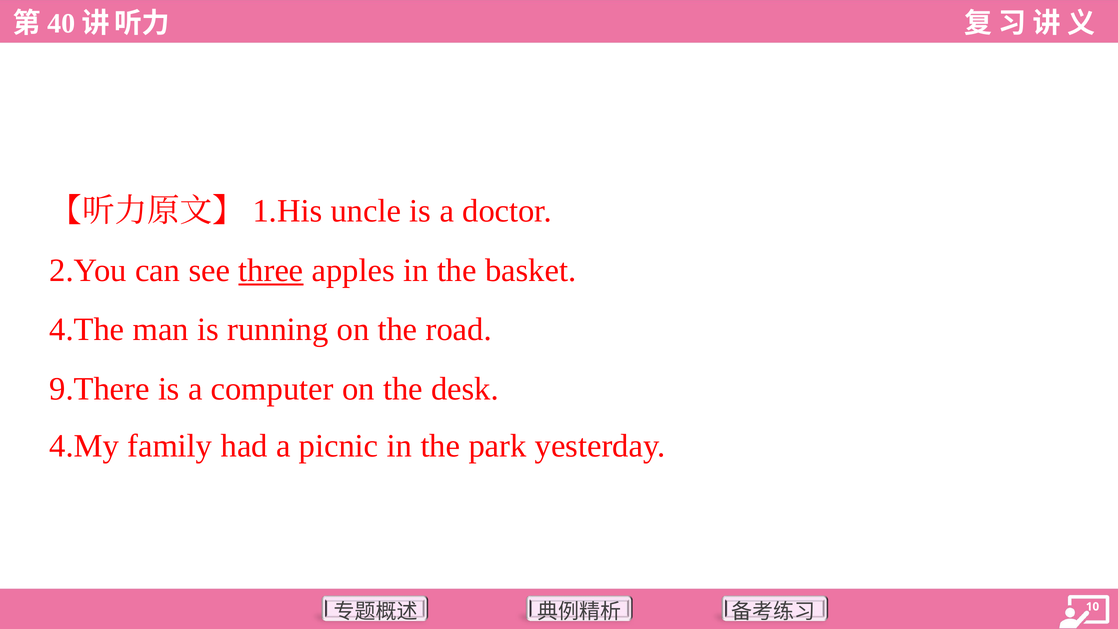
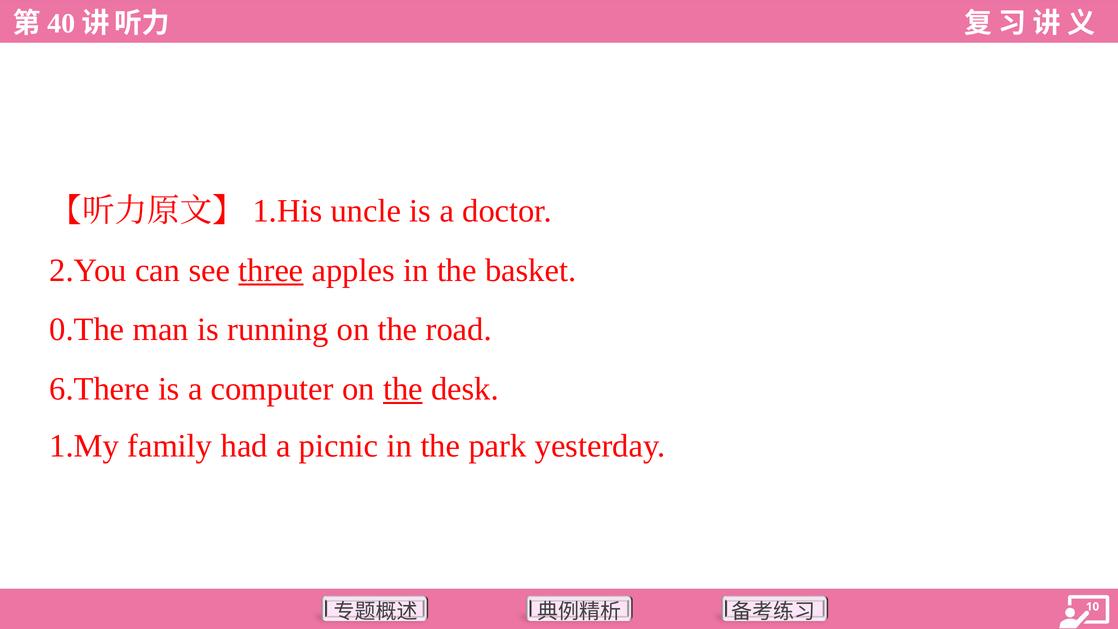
4.The: 4.The -> 0.The
9.There: 9.There -> 6.There
the at (403, 389) underline: none -> present
4.My: 4.My -> 1.My
